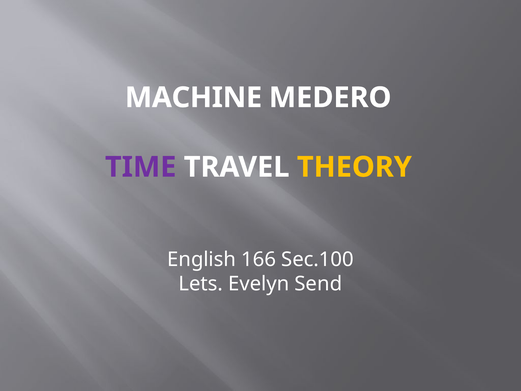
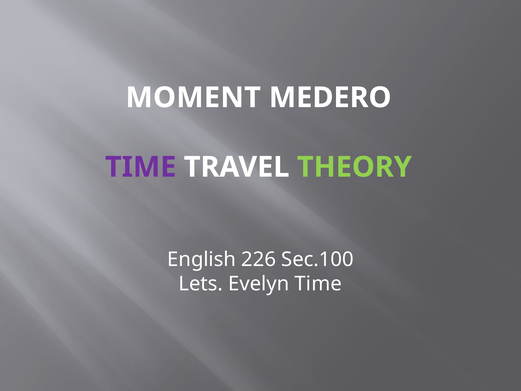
MACHINE: MACHINE -> MOMENT
THEORY colour: yellow -> light green
166: 166 -> 226
Evelyn Send: Send -> Time
